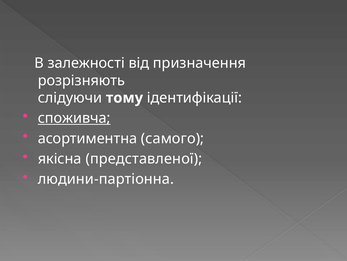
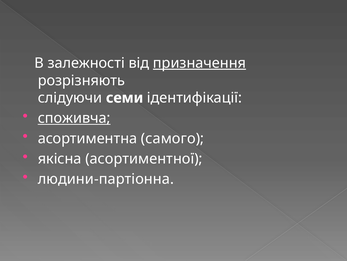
призначення underline: none -> present
тому: тому -> семи
представленої: представленої -> асортиментної
